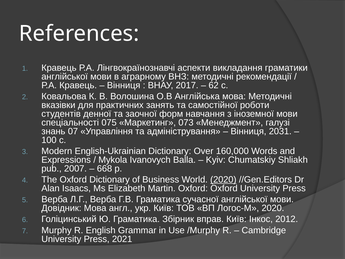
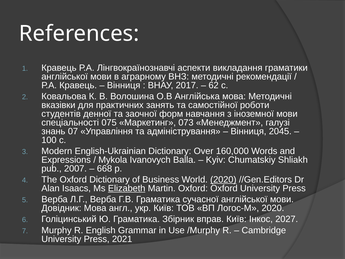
2031: 2031 -> 2045
Elizabeth underline: none -> present
2012: 2012 -> 2027
